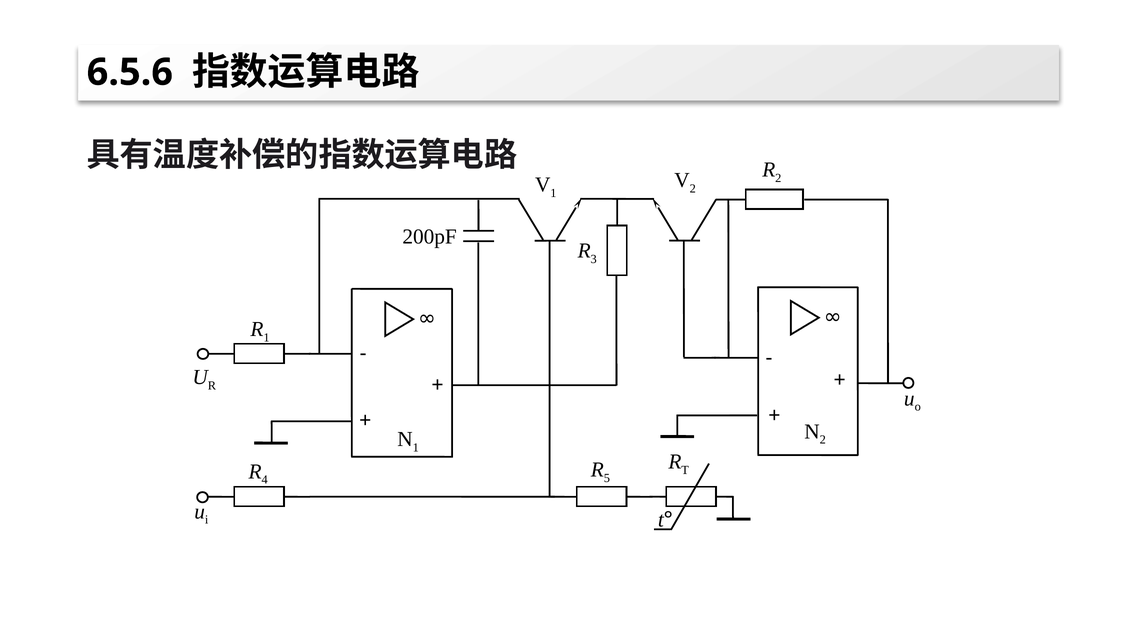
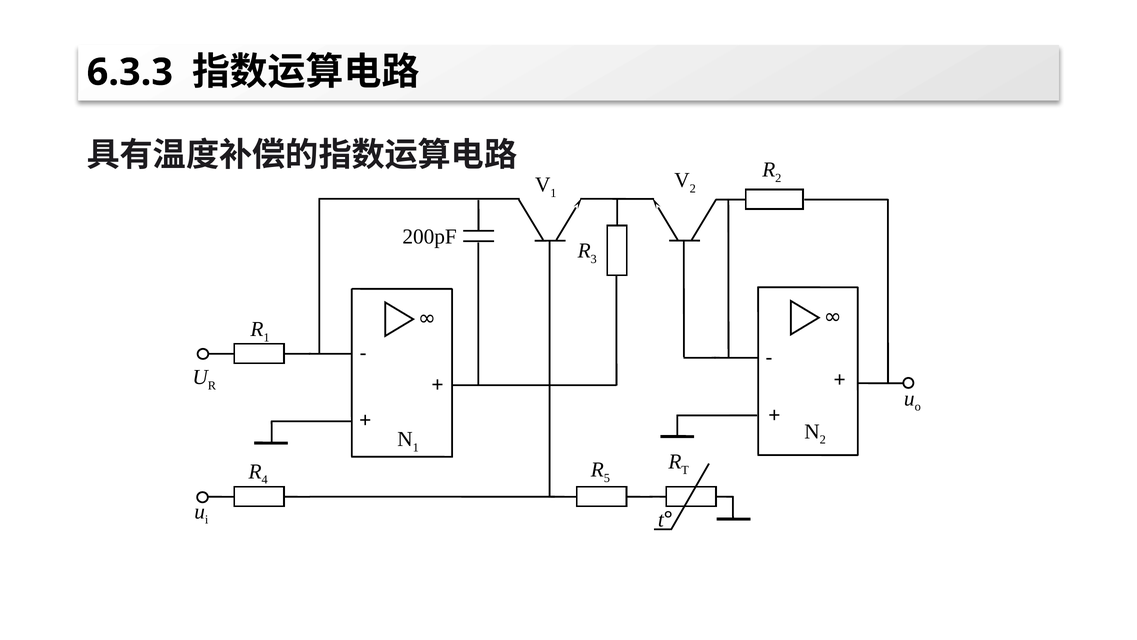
6.5.6: 6.5.6 -> 6.3.3
